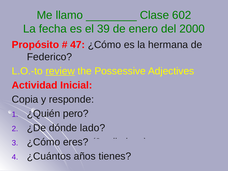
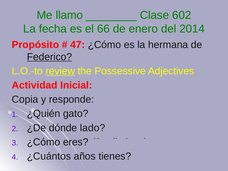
39: 39 -> 66
2000: 2000 -> 2014
Federico underline: none -> present
pero: pero -> gato
